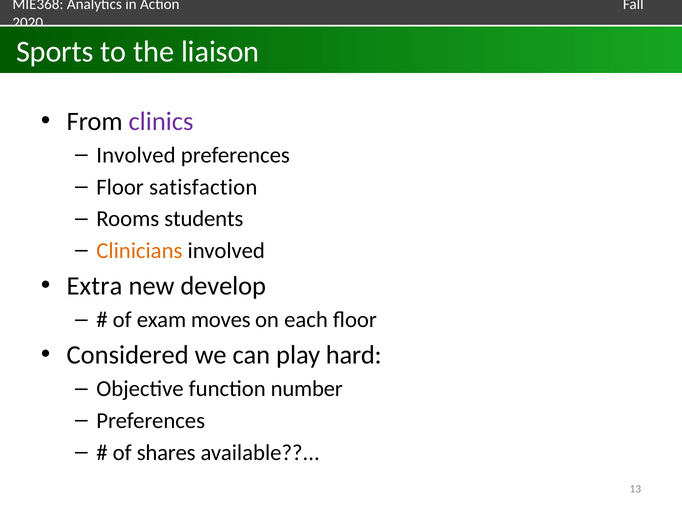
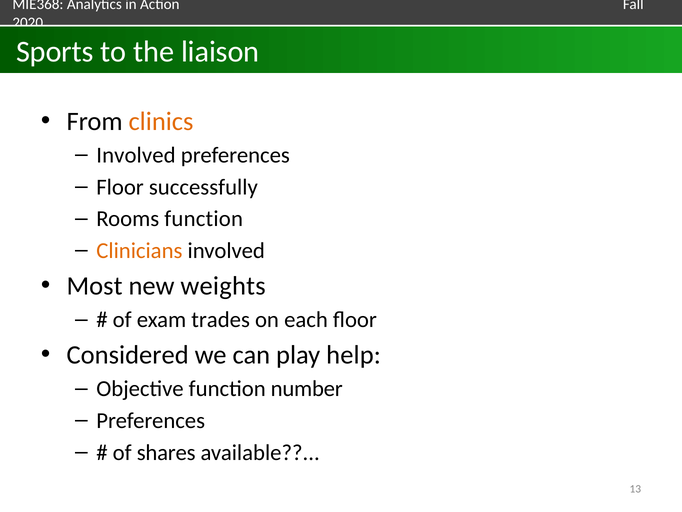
clinics colour: purple -> orange
satisfaction: satisfaction -> successfully
Rooms students: students -> function
Extra: Extra -> Most
develop: develop -> weights
moves: moves -> trades
hard: hard -> help
